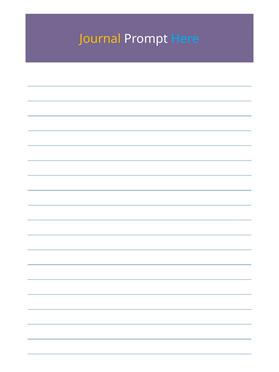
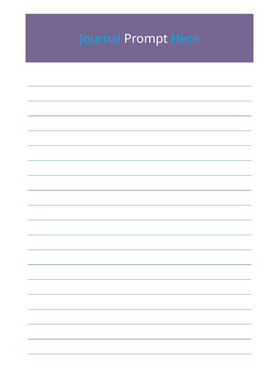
Journal colour: yellow -> light blue
